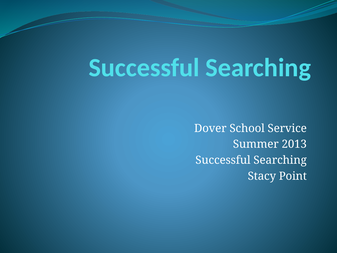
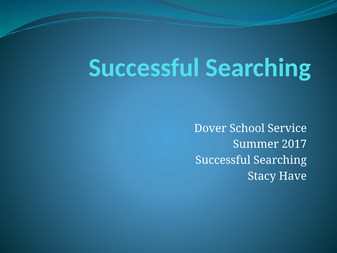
2013: 2013 -> 2017
Point: Point -> Have
